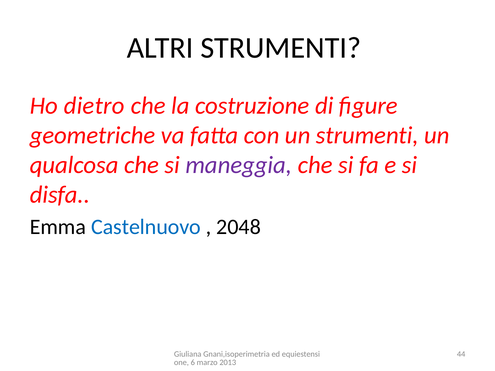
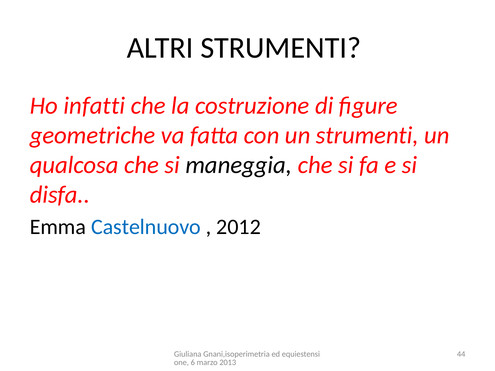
dietro: dietro -> infatti
maneggia colour: purple -> black
2048: 2048 -> 2012
